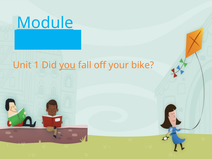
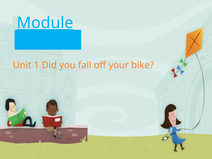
you underline: present -> none
